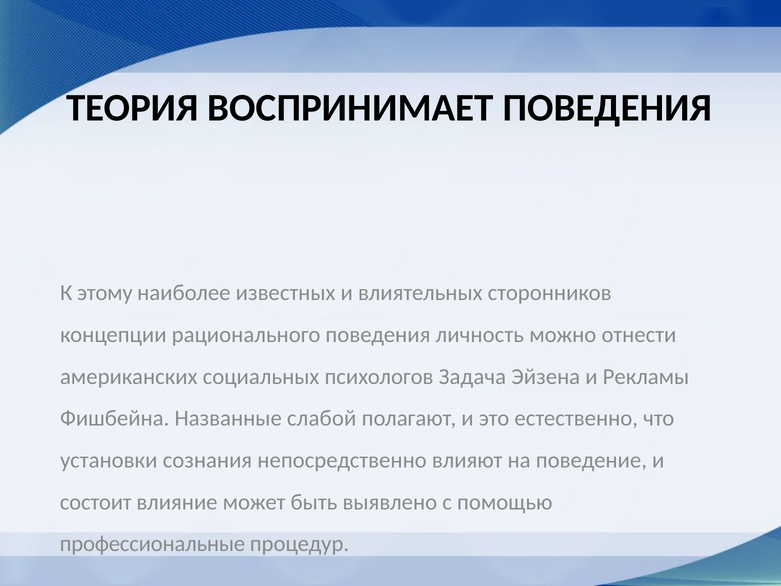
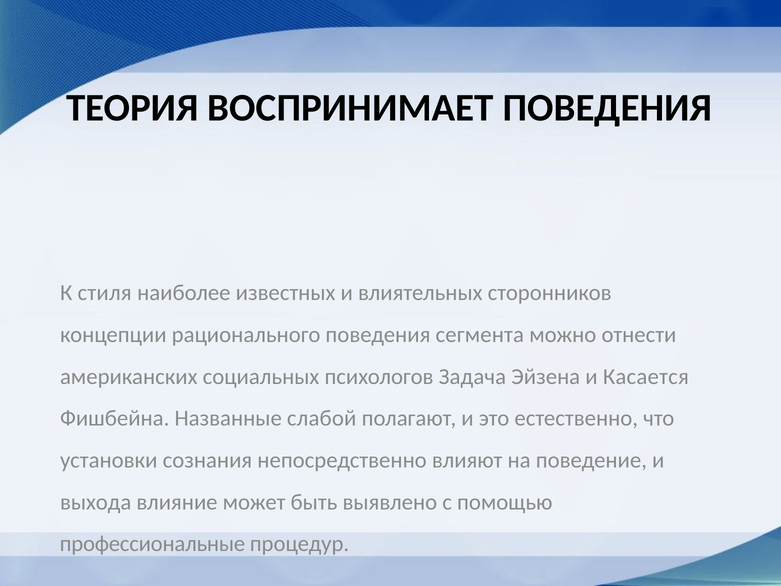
этому: этому -> стиля
личность: личность -> сегмента
Рекламы: Рекламы -> Касается
состоит: состоит -> выхода
